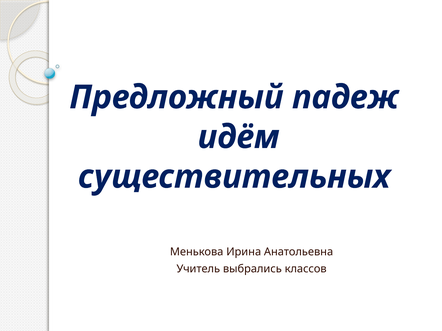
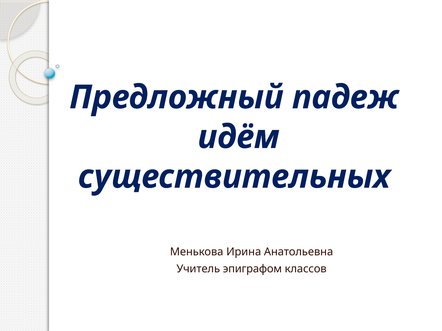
выбрались: выбрались -> эпиграфом
